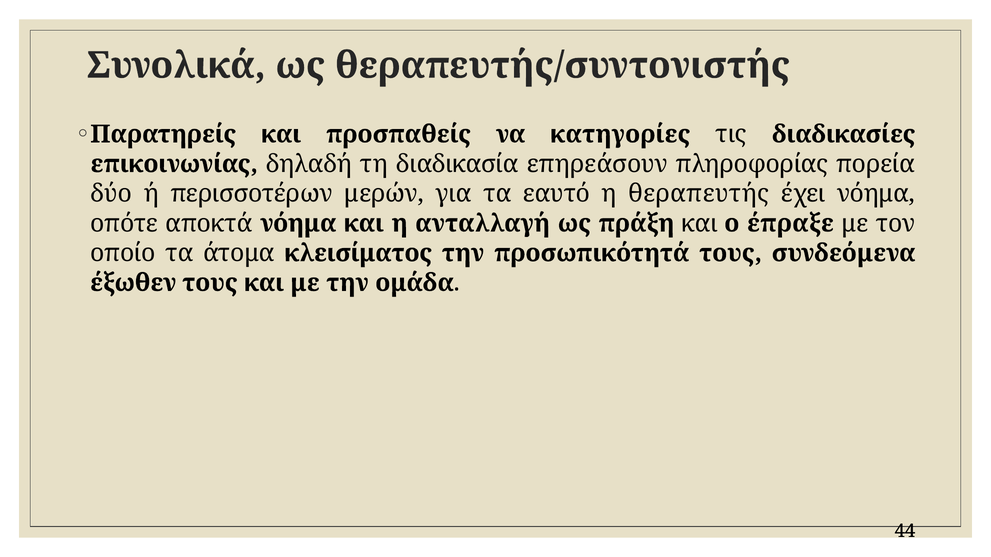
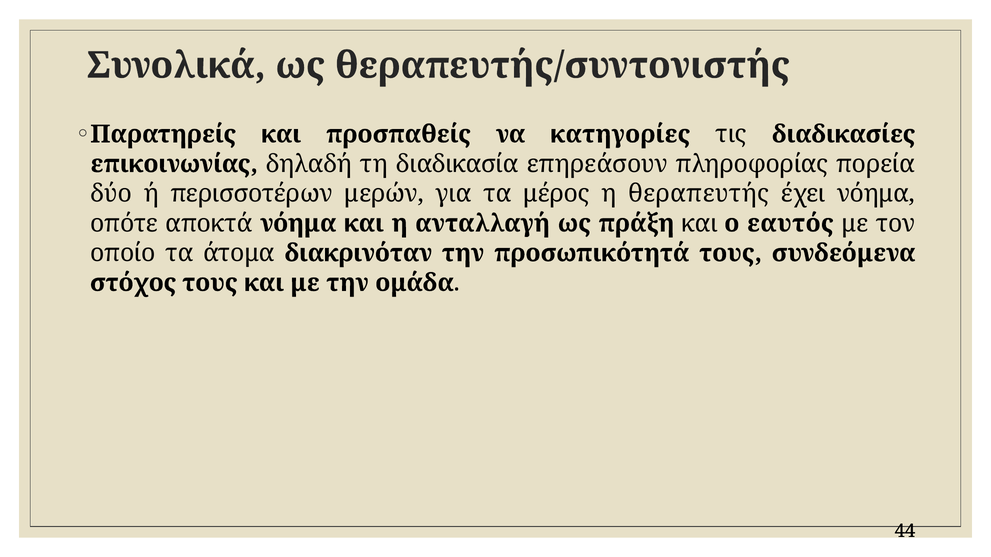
εαυτό: εαυτό -> μέρος
έπραξε: έπραξε -> εαυτός
κλεισίματος: κλεισίματος -> διακρινόταν
έξωθεν: έξωθεν -> στόχος
